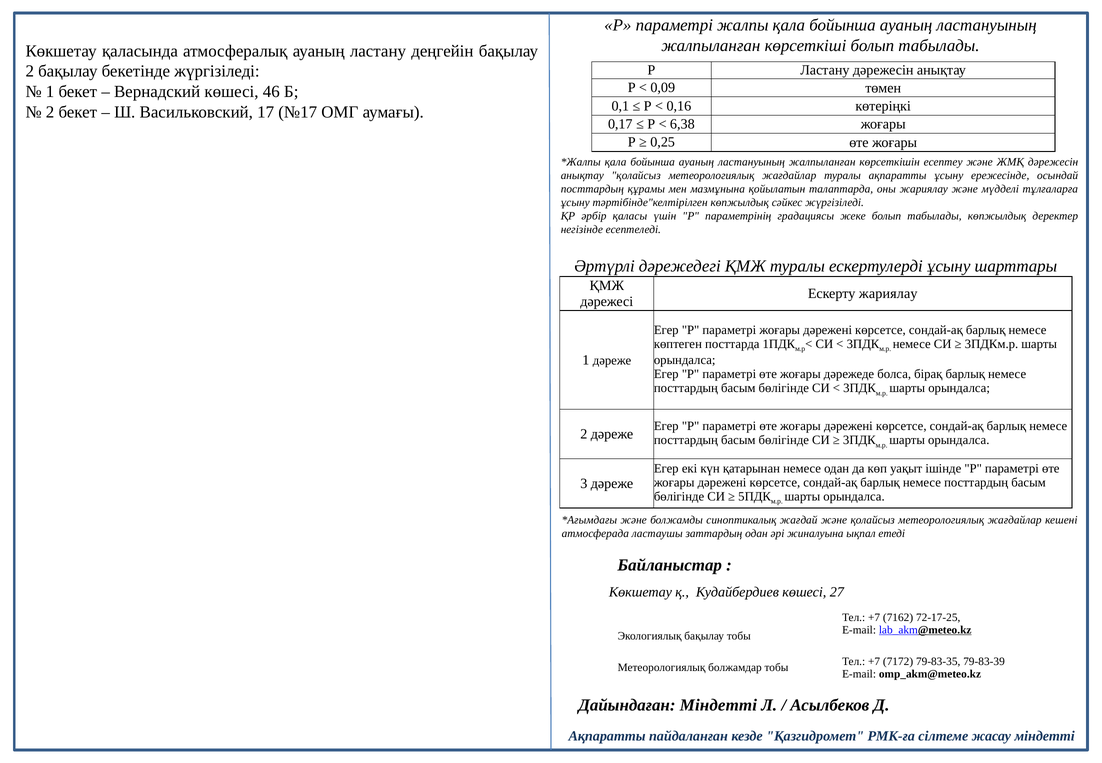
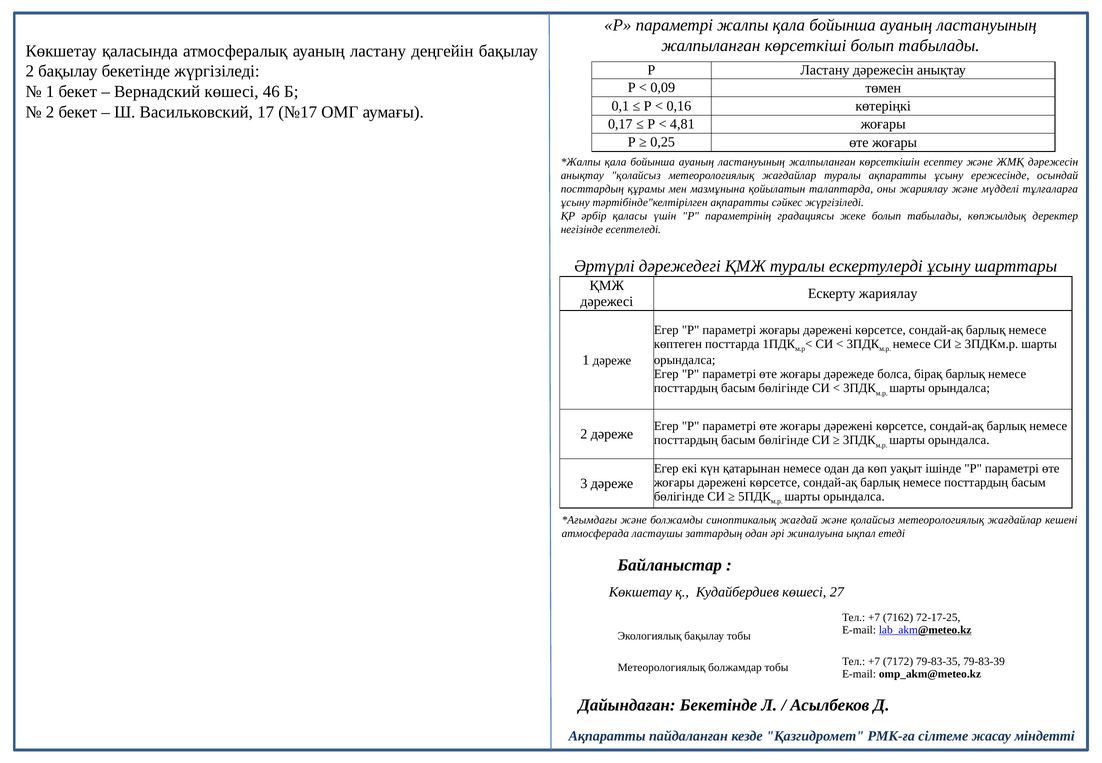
6,38: 6,38 -> 4,81
тәртібінде"келтірілген көпжылдық: көпжылдық -> ақпаратты
Дайындаған Міндетті: Міндетті -> Бекетінде
